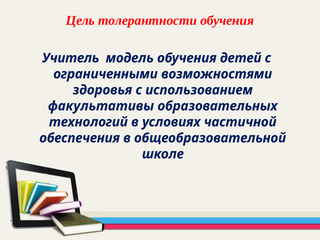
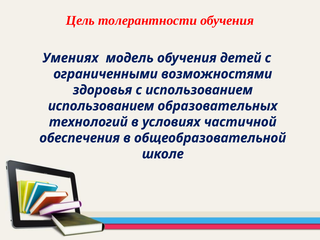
Учитель: Учитель -> Умениях
факультативы at (101, 106): факультативы -> использованием
